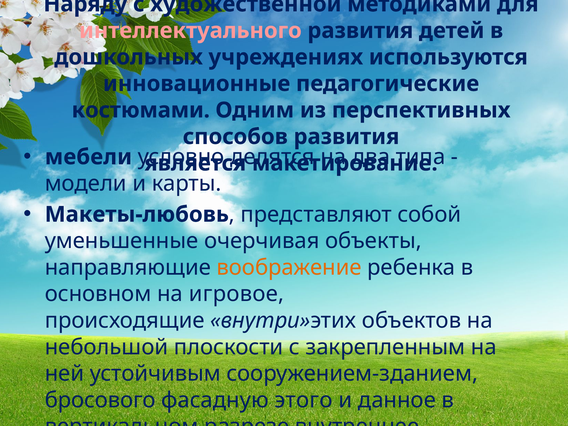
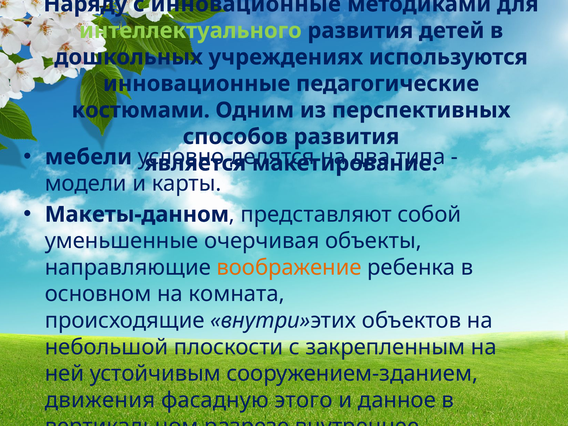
с художественной: художественной -> инновационные
интеллектуального colour: pink -> light green
Макеты-любовь: Макеты-любовь -> Макеты-данном
на игровое: игровое -> комната
бросового: бросового -> движения
